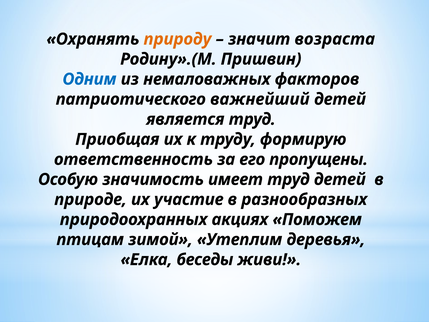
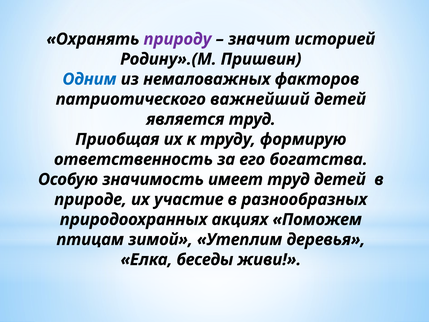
природу colour: orange -> purple
возраста: возраста -> историей
пропущены: пропущены -> богатства
